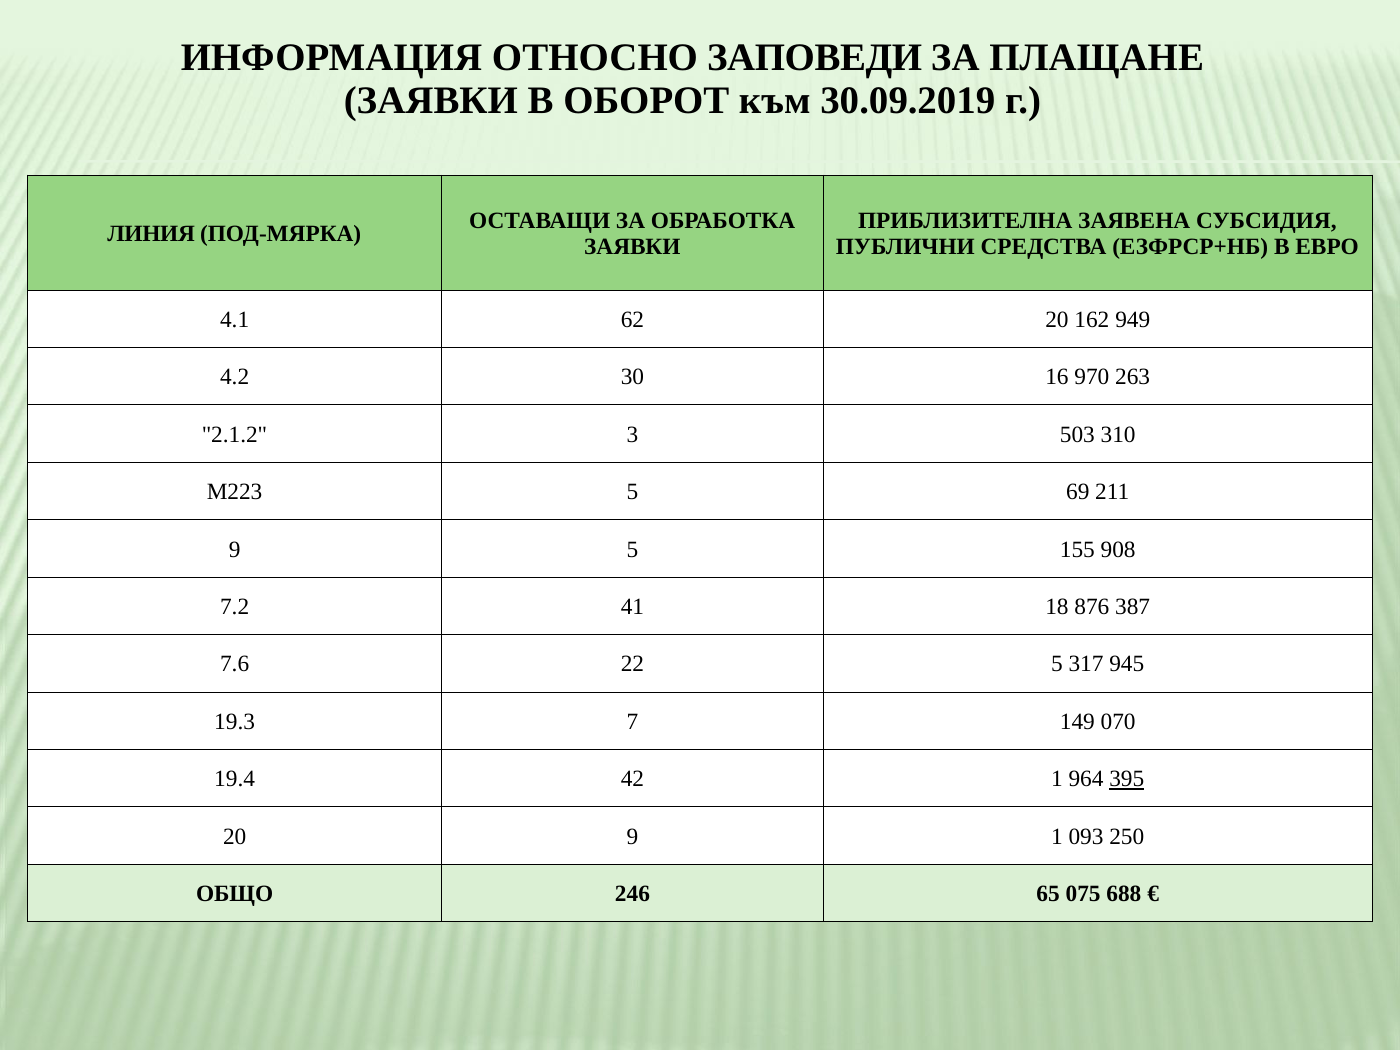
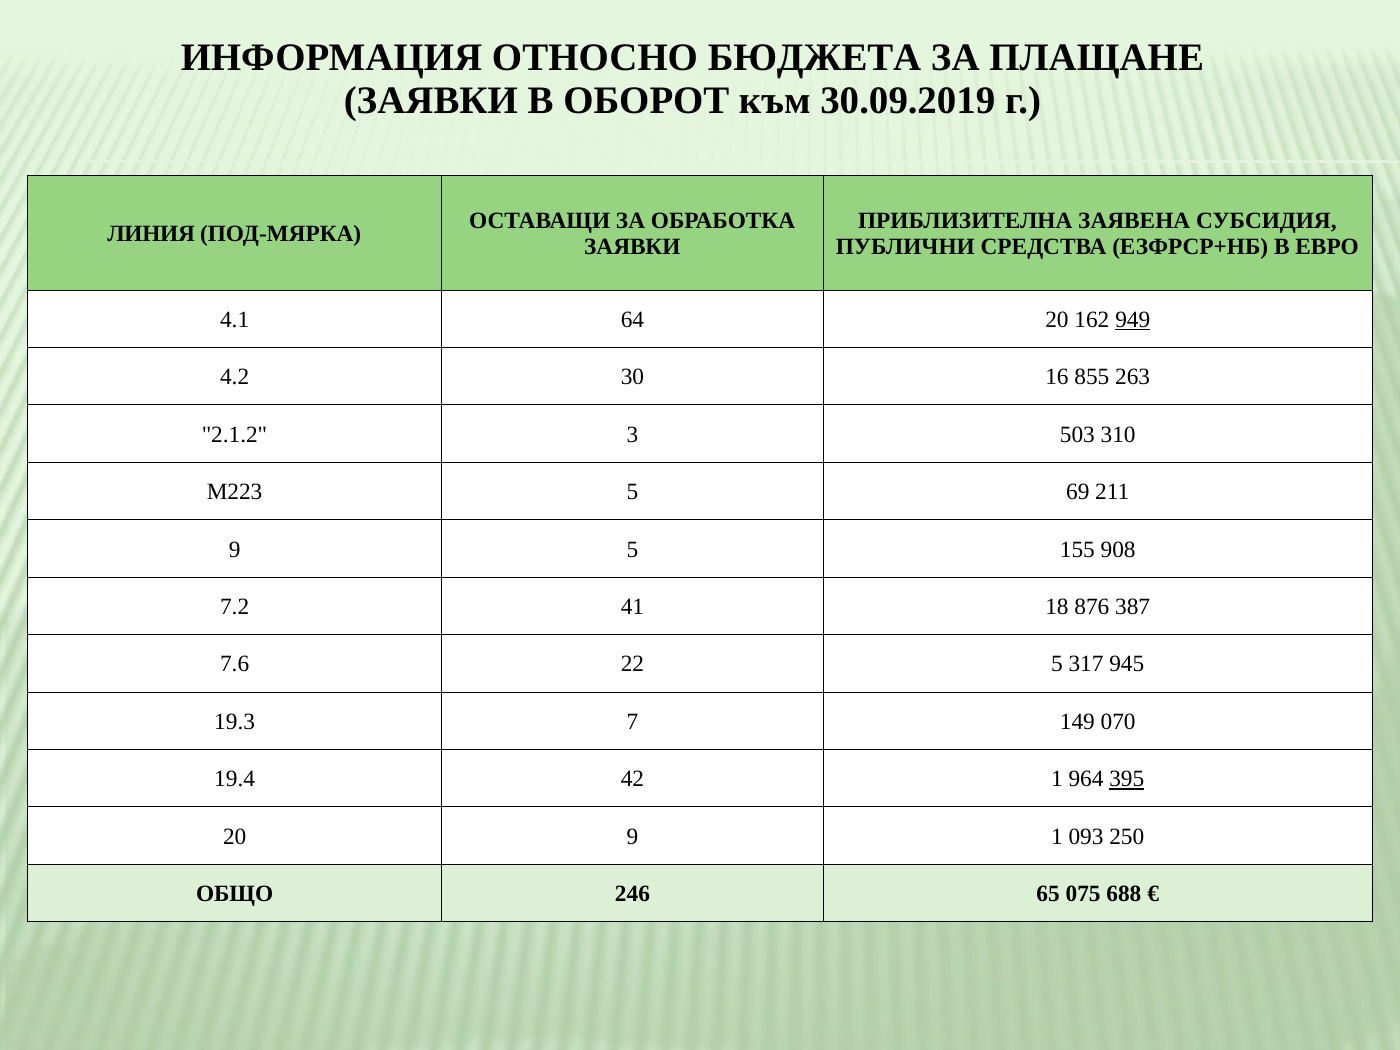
ЗАПОВЕДИ: ЗАПОВЕДИ -> БЮДЖЕТА
62: 62 -> 64
949 underline: none -> present
970: 970 -> 855
